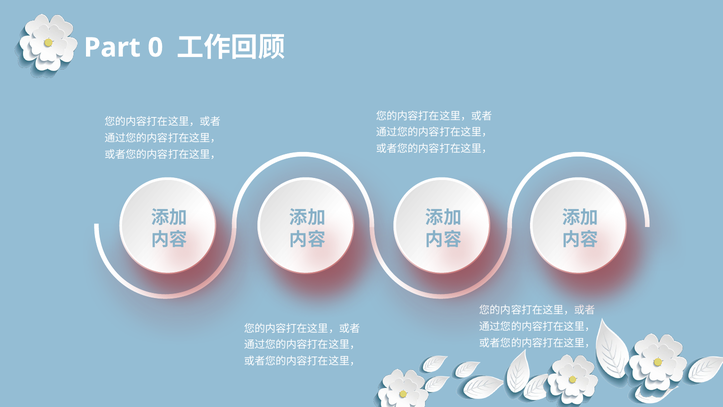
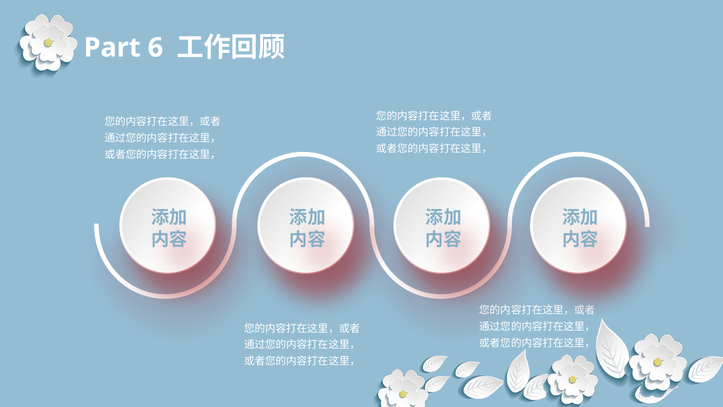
0: 0 -> 6
